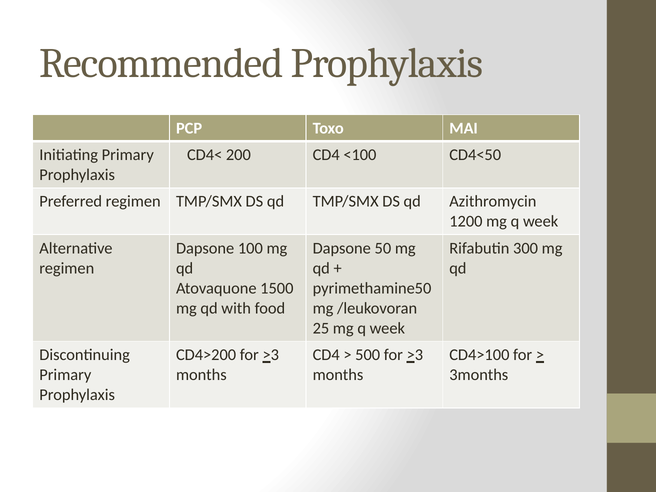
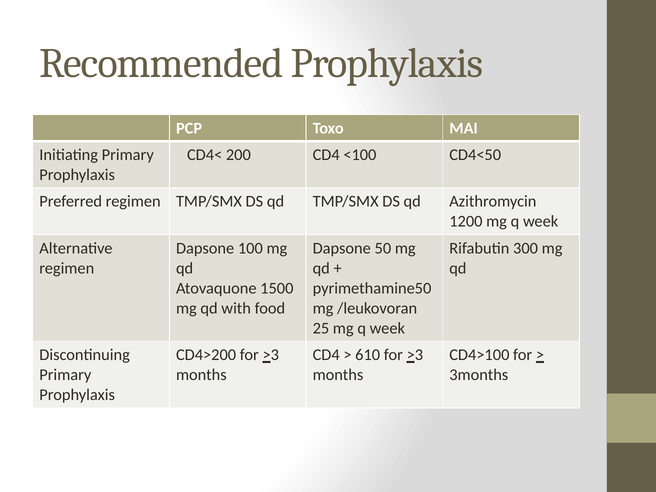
500: 500 -> 610
